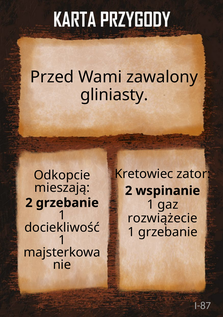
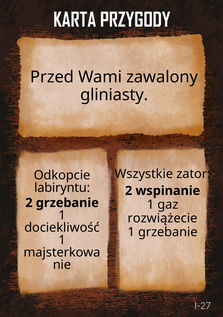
Kretowiec: Kretowiec -> Wszystkie
mieszają: mieszają -> labiryntu
I-87: I-87 -> I-27
